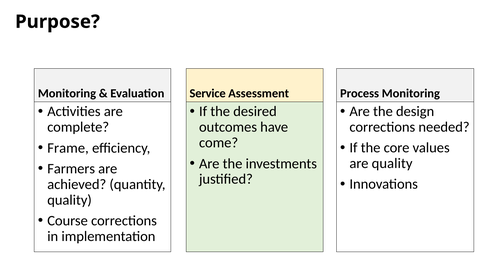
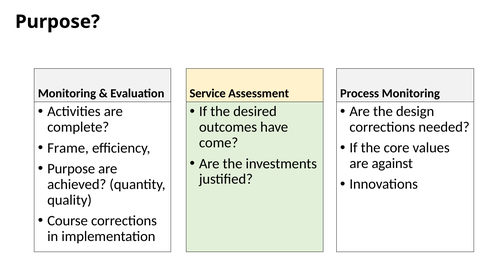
are quality: quality -> against
Farmers at (71, 169): Farmers -> Purpose
